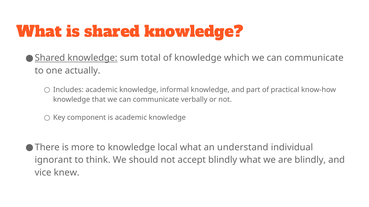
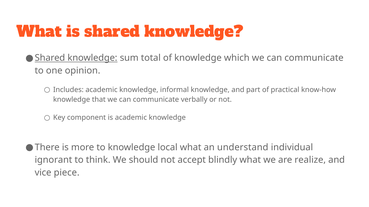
actually: actually -> opinion
are blindly: blindly -> realize
knew: knew -> piece
